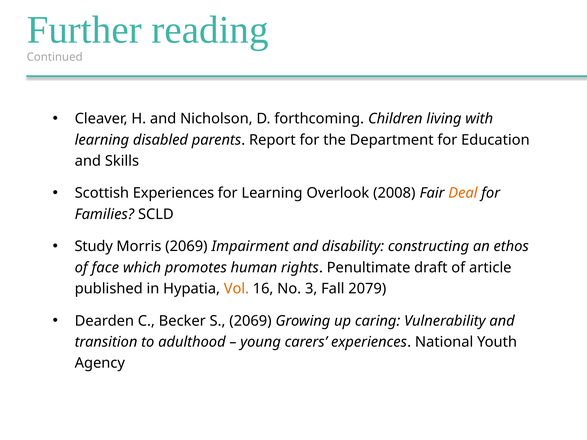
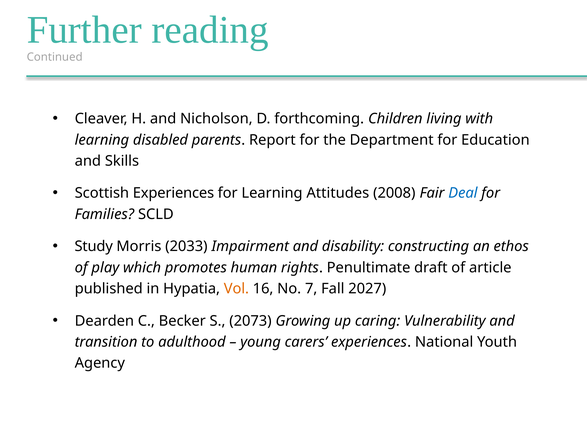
Overlook: Overlook -> Attitudes
Deal colour: orange -> blue
Morris 2069: 2069 -> 2033
face: face -> play
3: 3 -> 7
2079: 2079 -> 2027
S 2069: 2069 -> 2073
